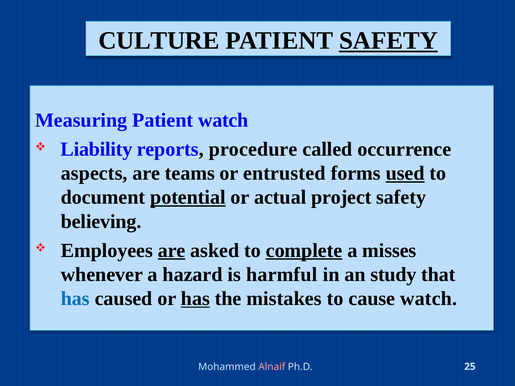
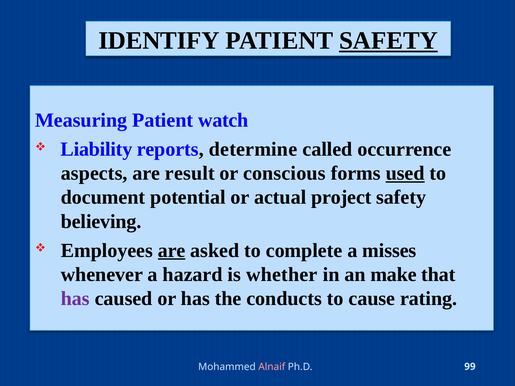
CULTURE: CULTURE -> IDENTIFY
procedure: procedure -> determine
teams: teams -> result
entrusted: entrusted -> conscious
potential underline: present -> none
complete underline: present -> none
harmful: harmful -> whether
study: study -> make
has at (75, 299) colour: blue -> purple
has at (195, 299) underline: present -> none
mistakes: mistakes -> conducts
cause watch: watch -> rating
25: 25 -> 99
